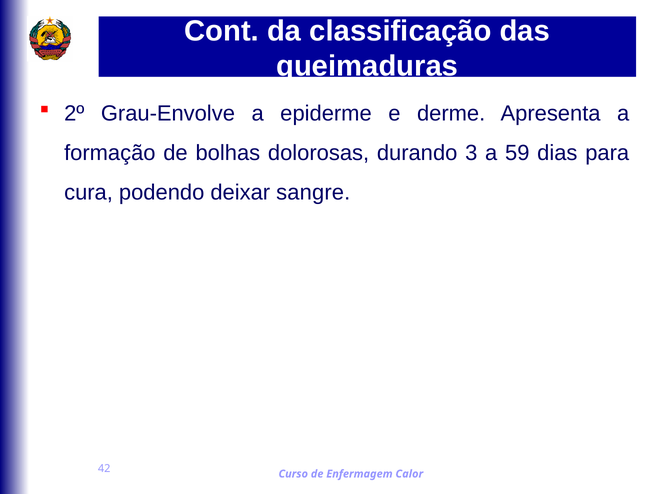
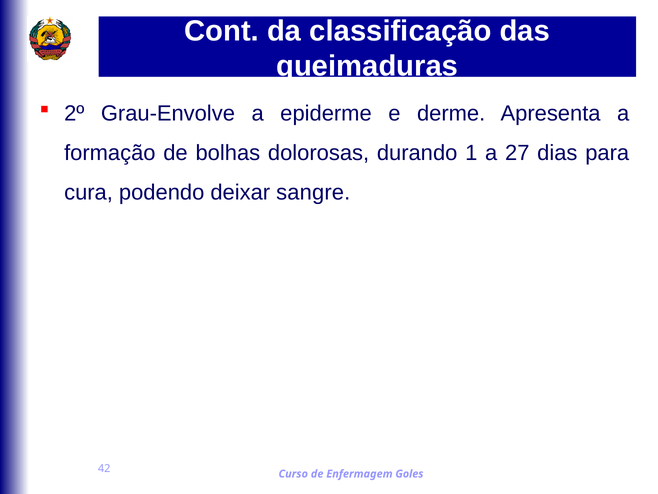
3: 3 -> 1
59: 59 -> 27
Calor: Calor -> Goles
